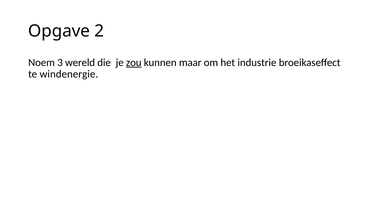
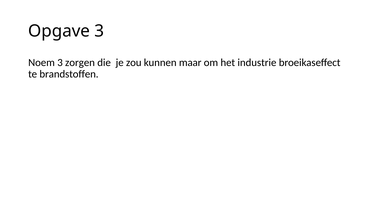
Opgave 2: 2 -> 3
wereld: wereld -> zorgen
zou underline: present -> none
windenergie: windenergie -> brandstoffen
